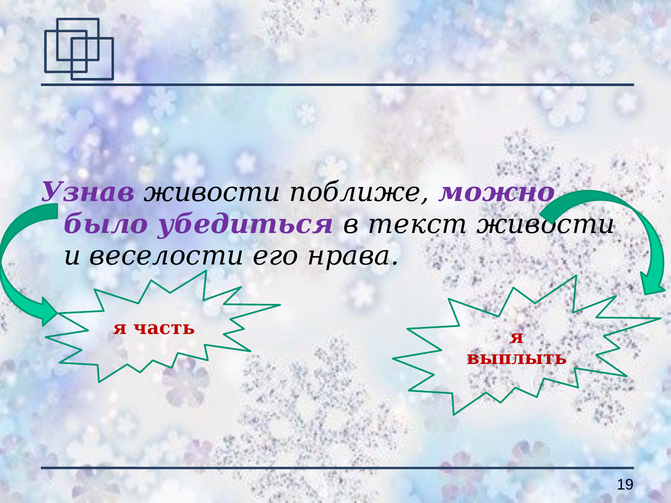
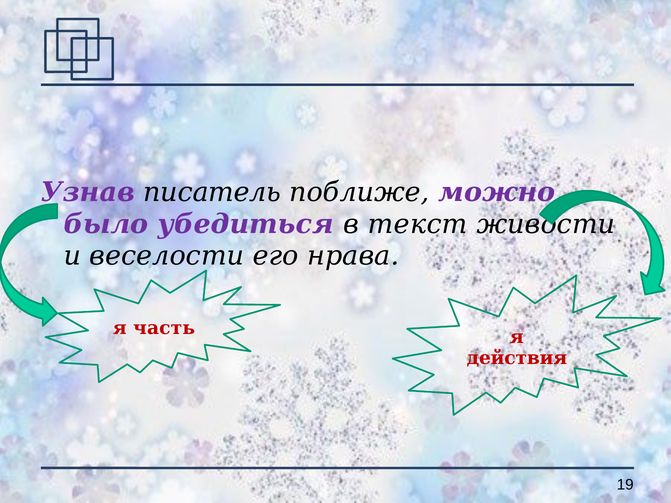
Узнав живости: живости -> писатель
выплыть: выплыть -> действия
